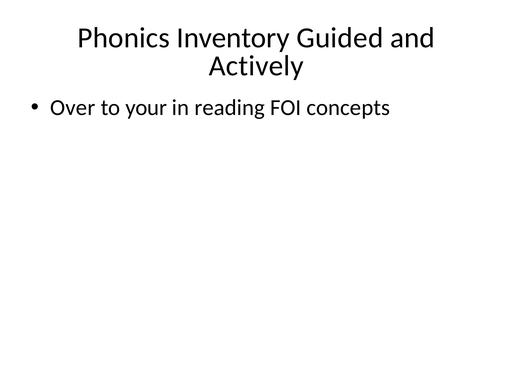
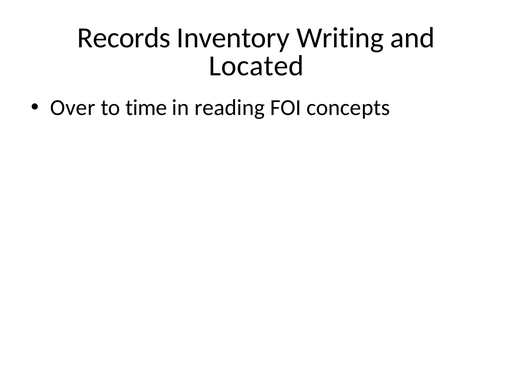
Phonics: Phonics -> Records
Guided: Guided -> Writing
Actively: Actively -> Located
your: your -> time
